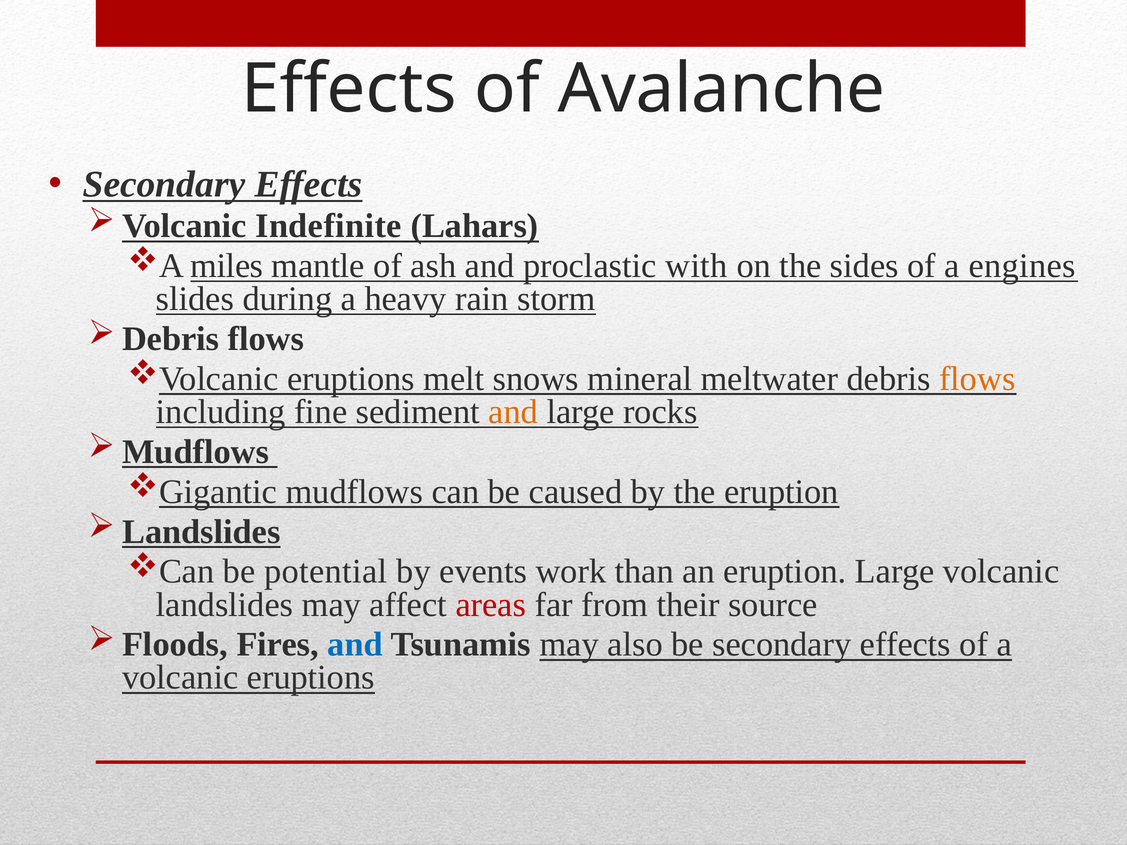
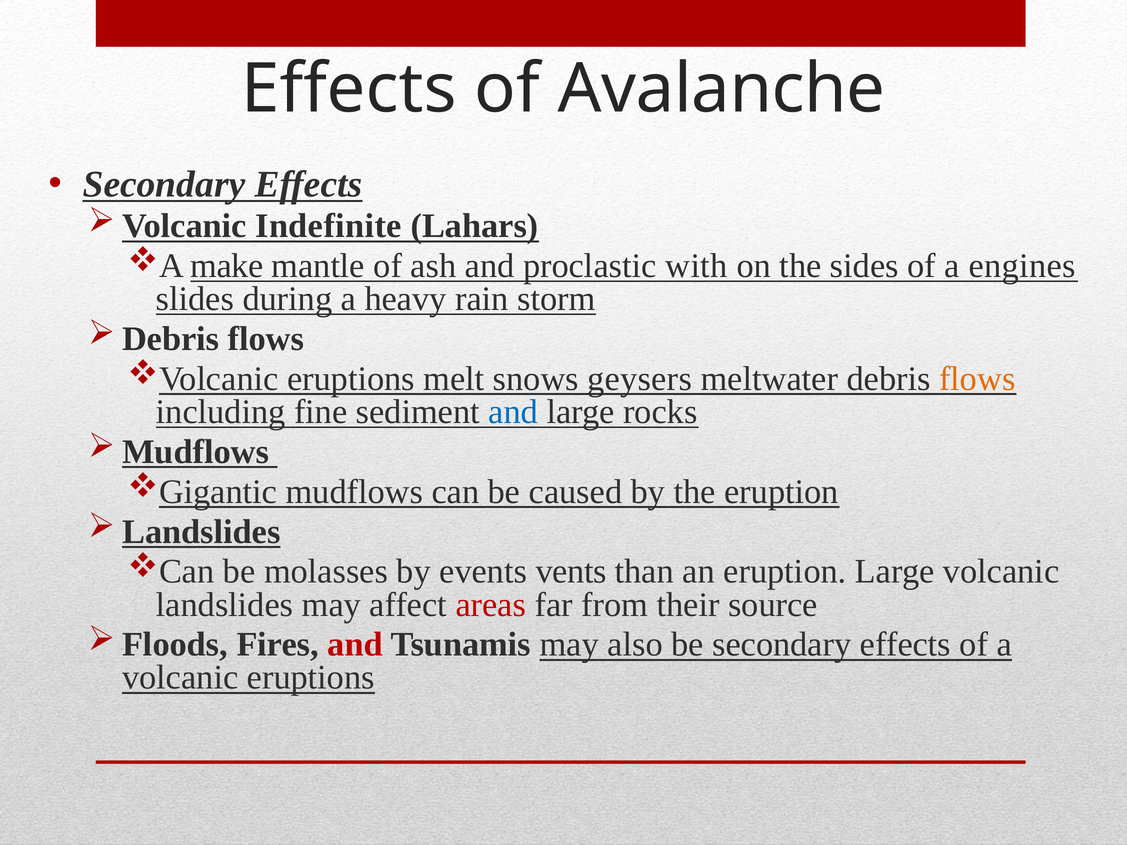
miles: miles -> make
mineral: mineral -> geysers
and at (513, 412) colour: orange -> blue
potential: potential -> molasses
work: work -> vents
and at (355, 645) colour: blue -> red
